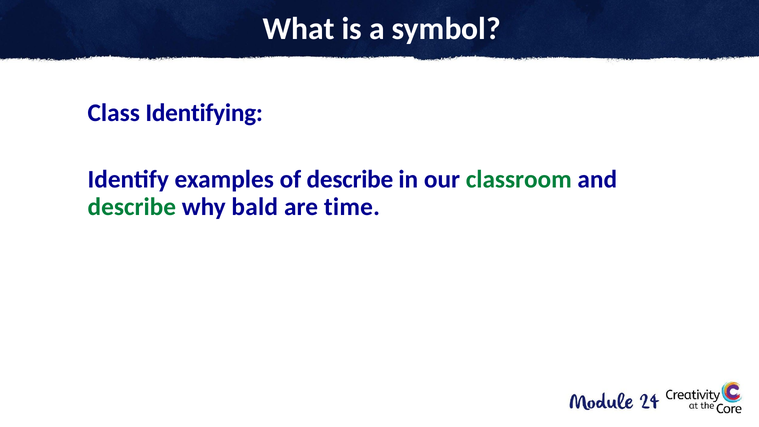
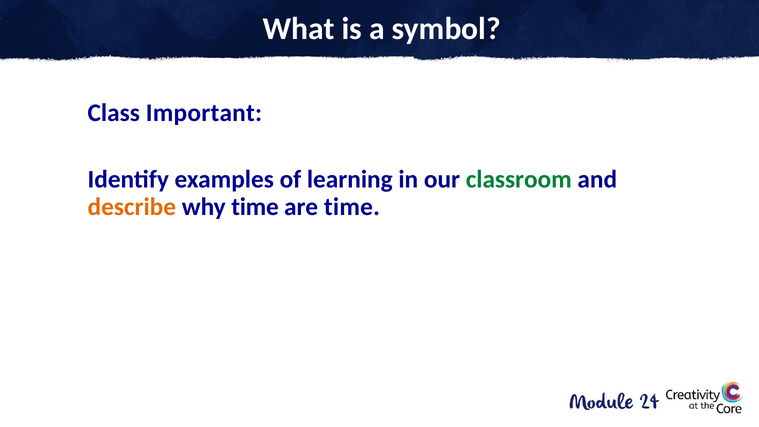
Identifying: Identifying -> Important
of describe: describe -> learning
describe at (132, 207) colour: green -> orange
why bald: bald -> time
